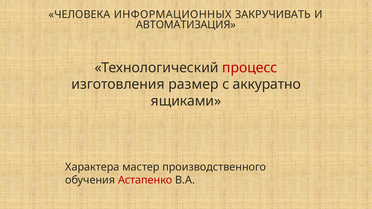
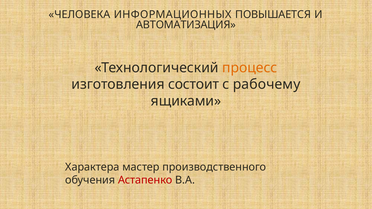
ЗАКРУЧИВАТЬ: ЗАКРУЧИВАТЬ -> ПОВЫШАЕТСЯ
процесс colour: red -> orange
размер: размер -> состоит
аккуратно: аккуратно -> рабочему
